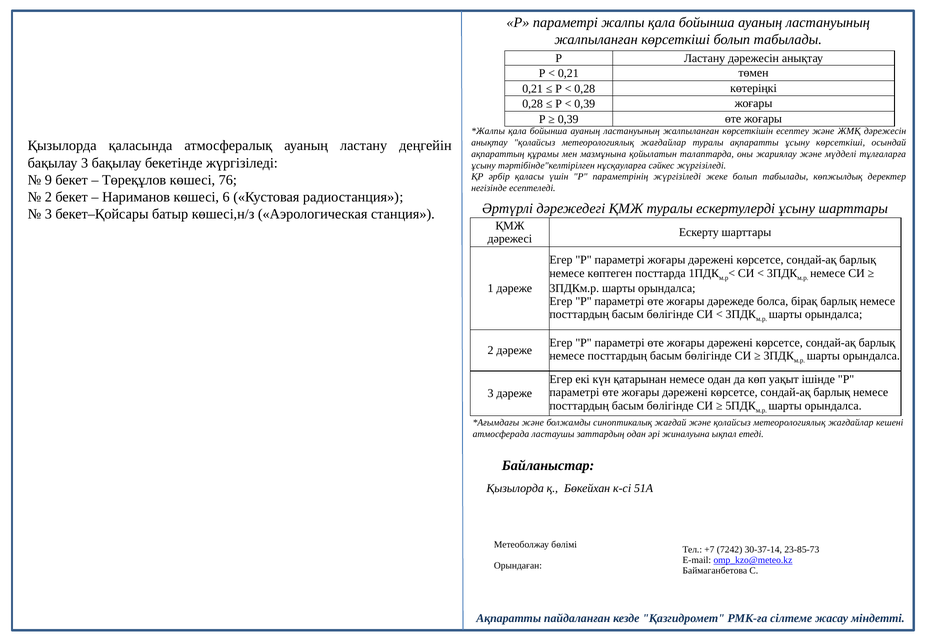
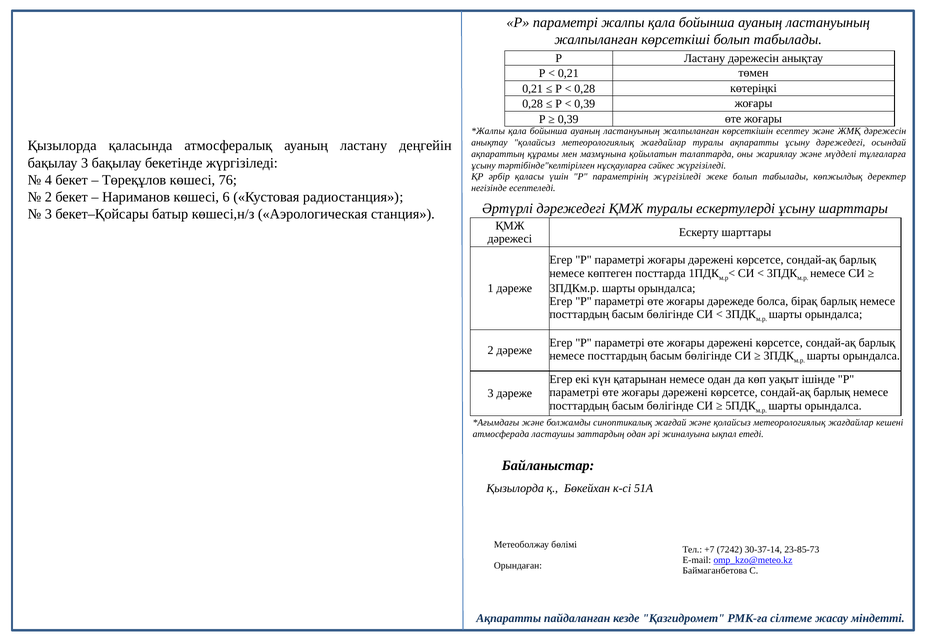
ұсыну көрсеткіші: көрсеткіші -> дәрежедегі
9: 9 -> 4
